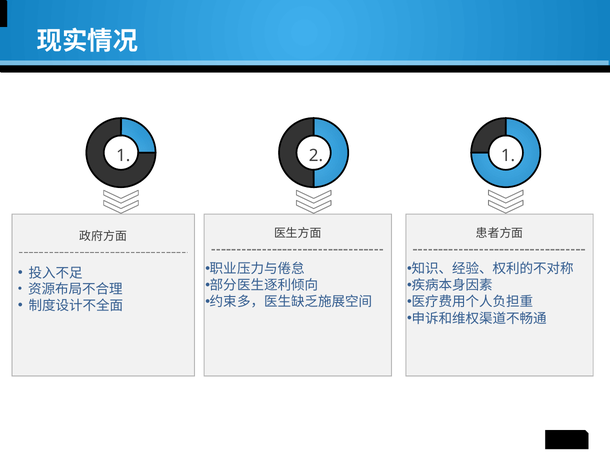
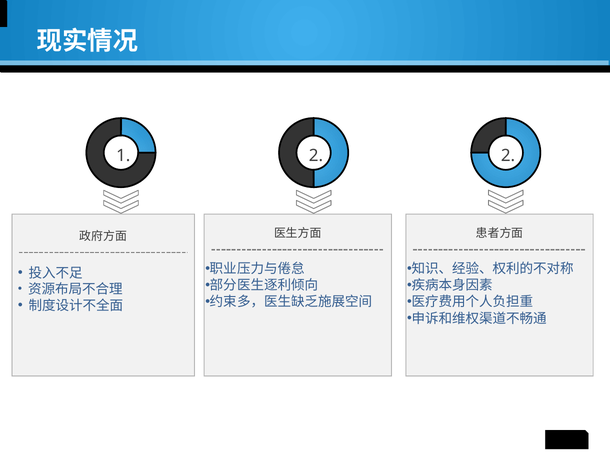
2 1: 1 -> 2
